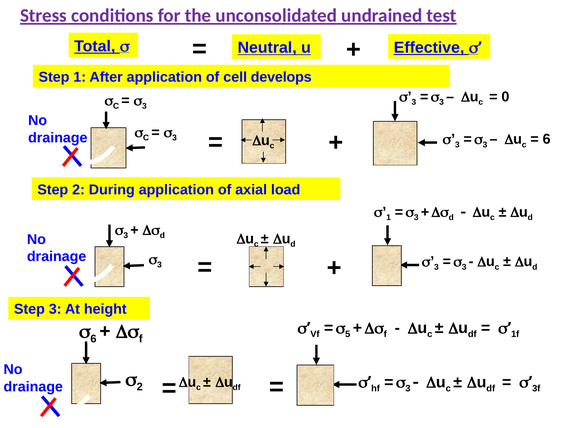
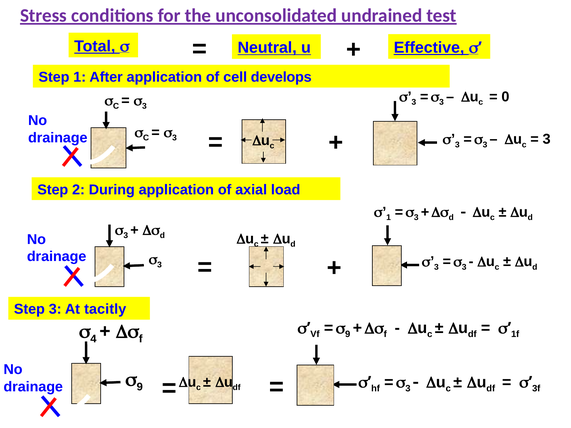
6 at (547, 139): 6 -> 3
height: height -> tacitly
5 at (348, 334): 5 -> 9
6 at (93, 339): 6 -> 4
2 at (140, 387): 2 -> 9
